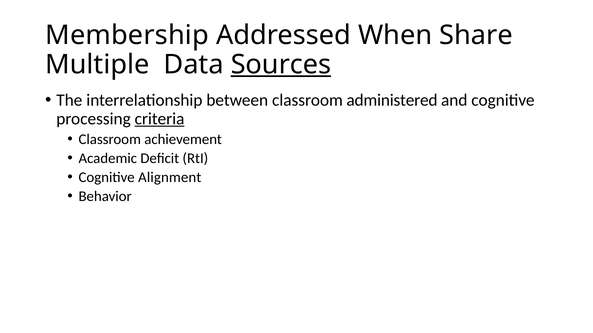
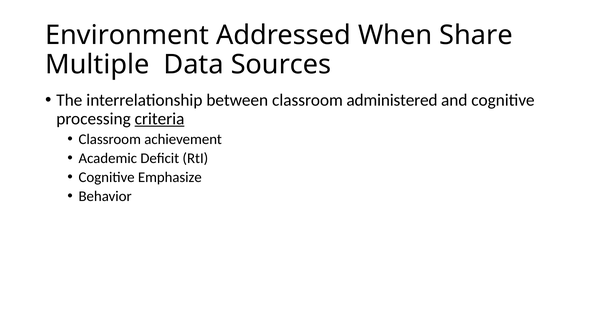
Membership: Membership -> Environment
Sources underline: present -> none
Alignment: Alignment -> Emphasize
